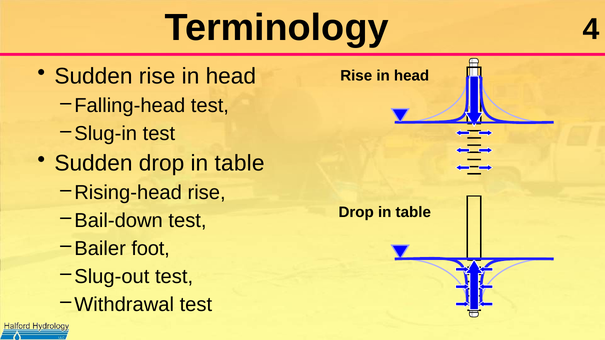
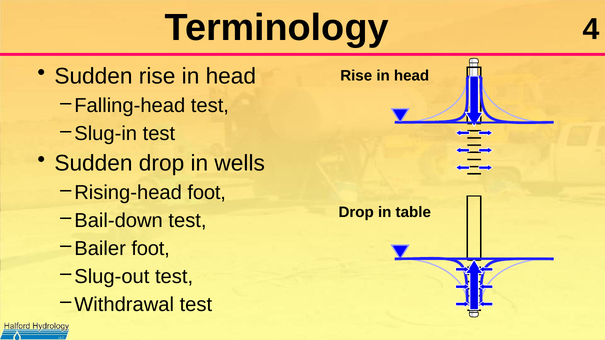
Sudden drop in table: table -> wells
Rising-head rise: rise -> foot
